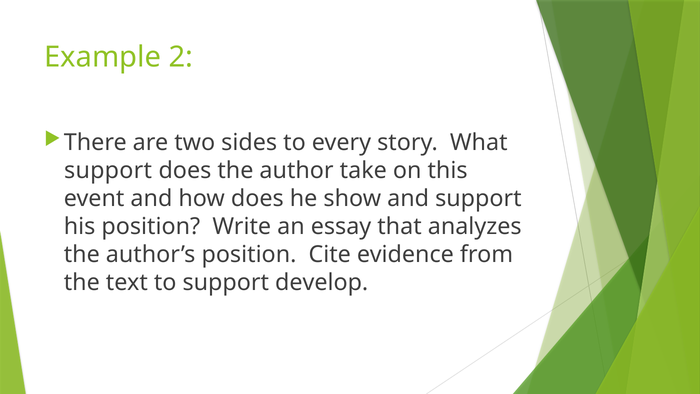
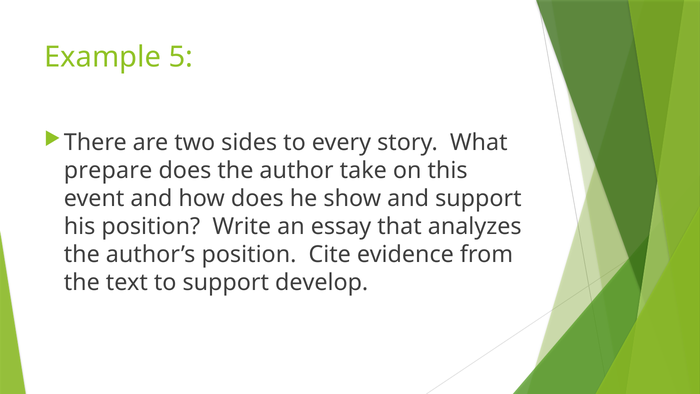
2: 2 -> 5
support at (108, 170): support -> prepare
